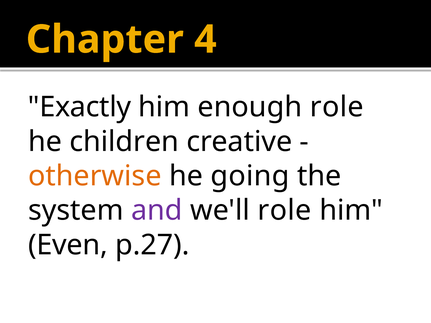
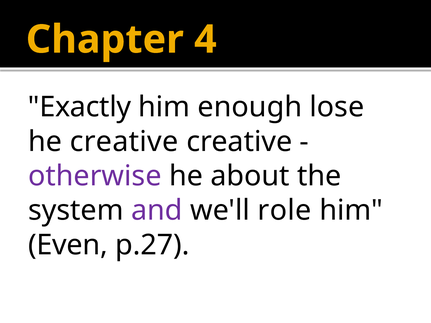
enough role: role -> lose
he children: children -> creative
otherwise colour: orange -> purple
going: going -> about
